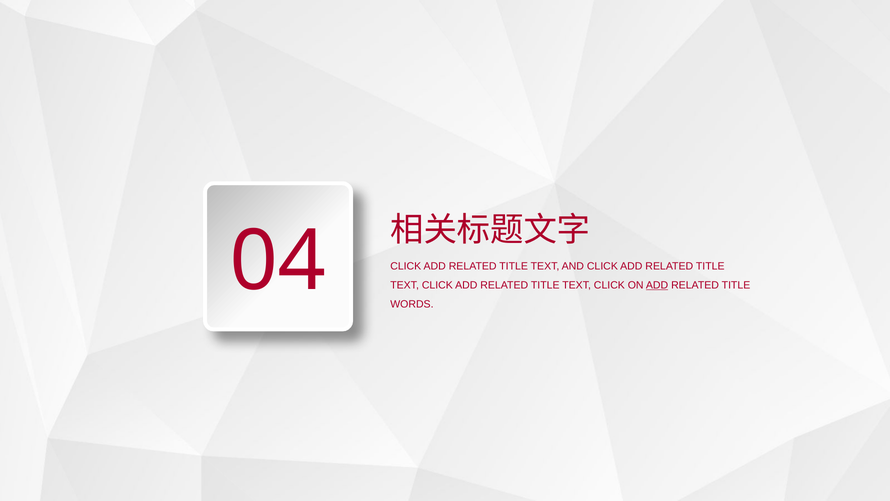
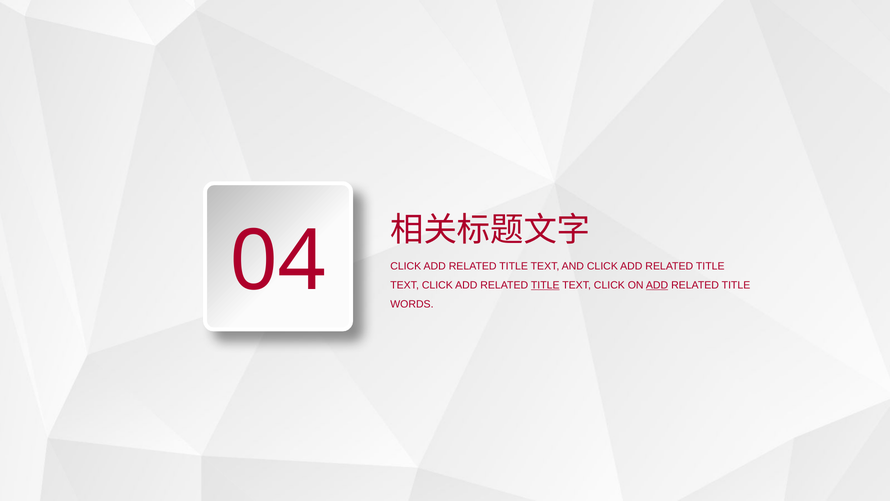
TITLE at (545, 285) underline: none -> present
